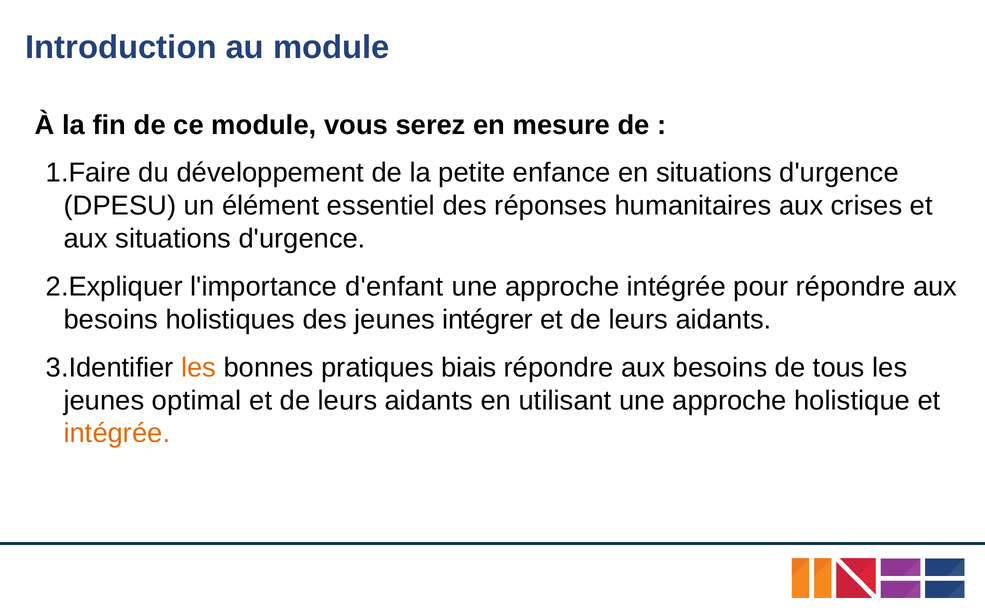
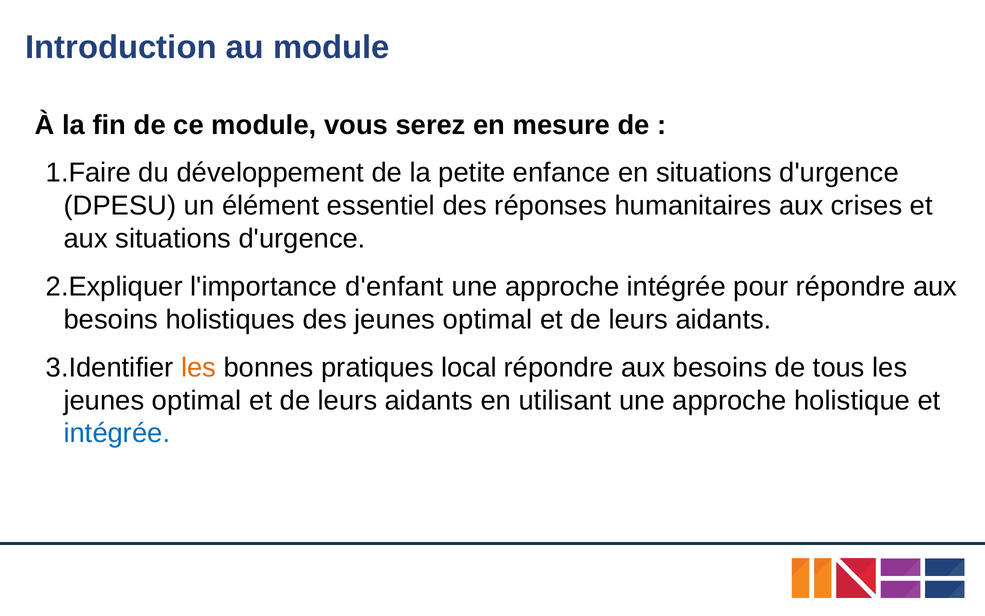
des jeunes intégrer: intégrer -> optimal
biais: biais -> local
intégrée at (117, 433) colour: orange -> blue
